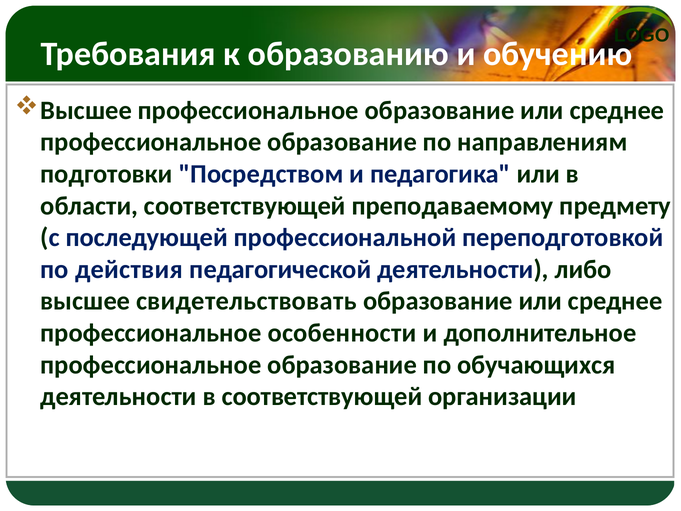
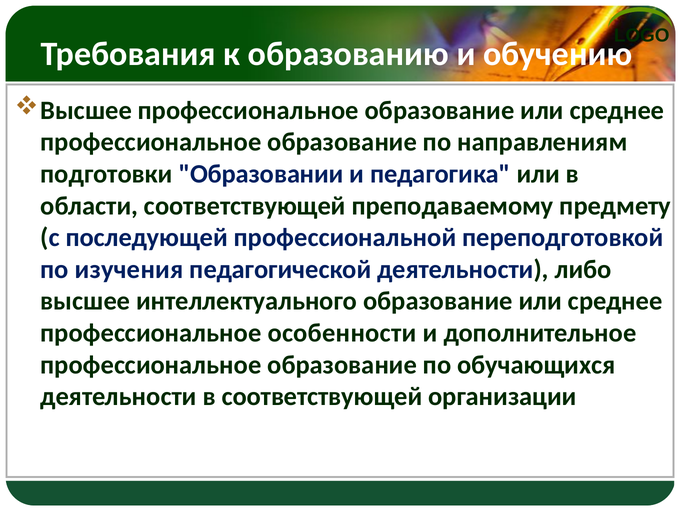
Посредством: Посредством -> Образовании
действия: действия -> изучения
свидетельствовать: свидетельствовать -> интеллектуального
